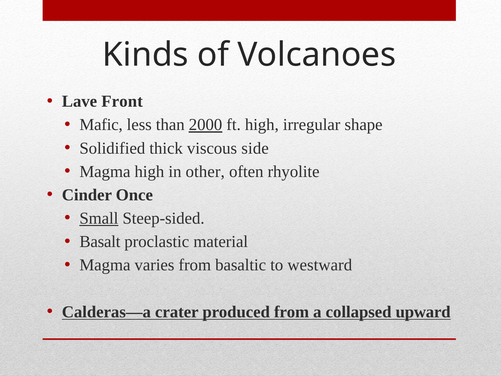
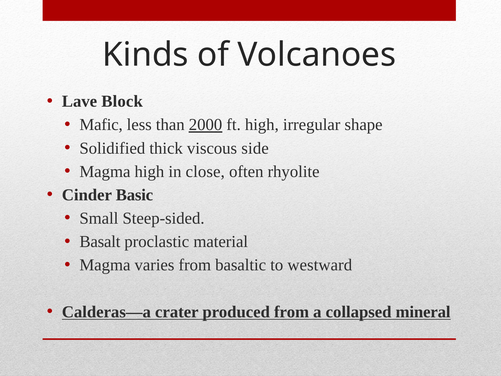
Front: Front -> Block
other: other -> close
Once: Once -> Basic
Small underline: present -> none
upward: upward -> mineral
